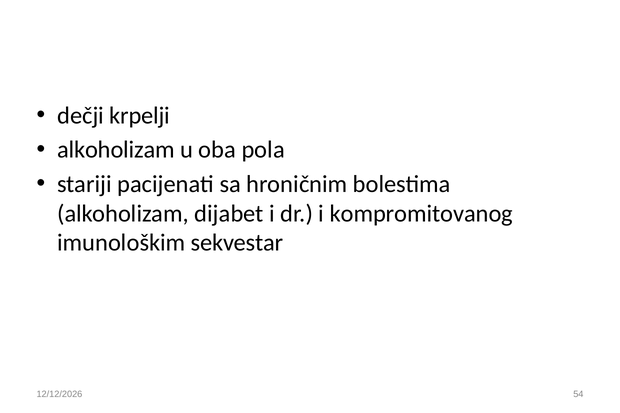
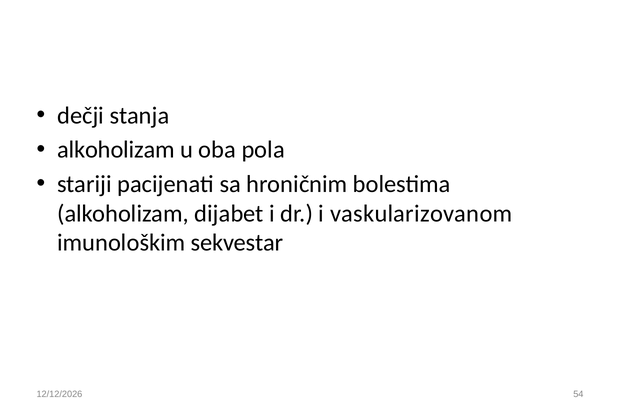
krpelji: krpelji -> stanja
kompromitovanog: kompromitovanog -> vaskularizovanom
